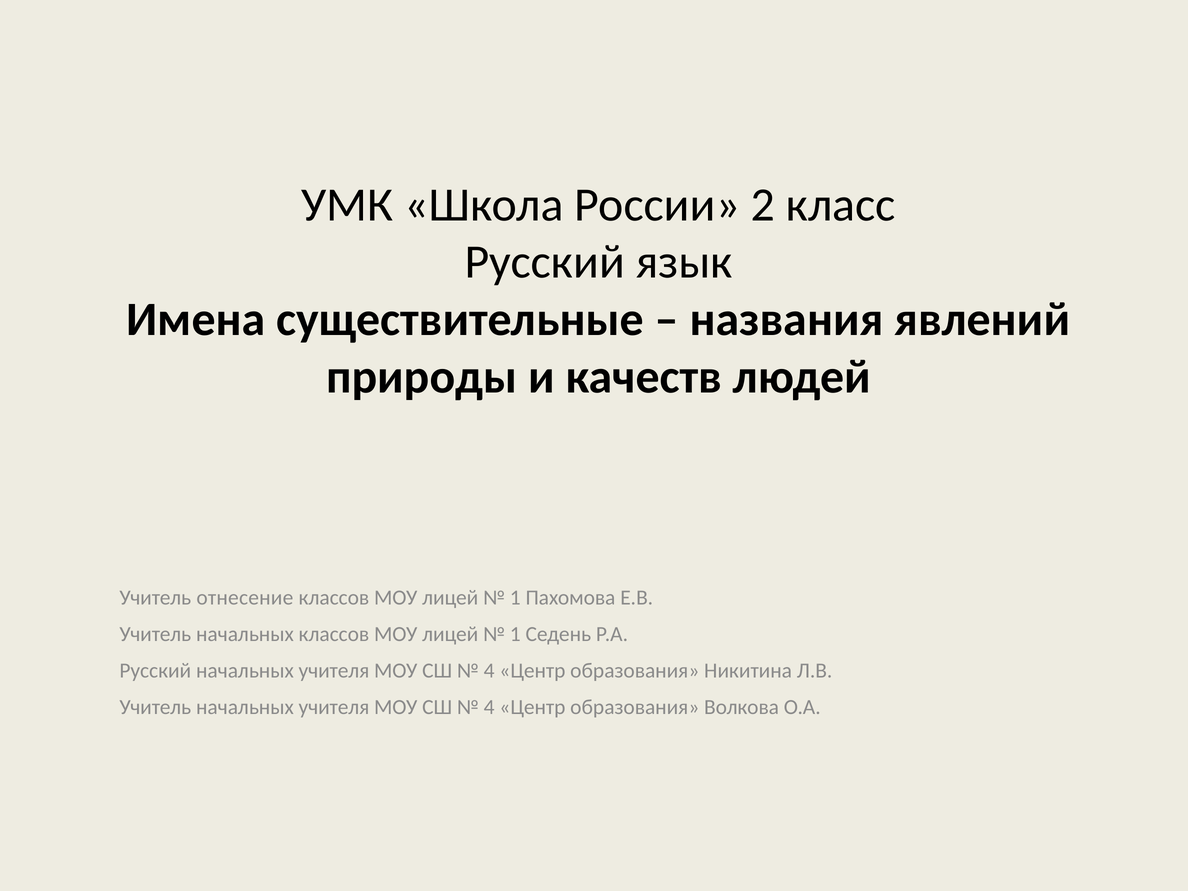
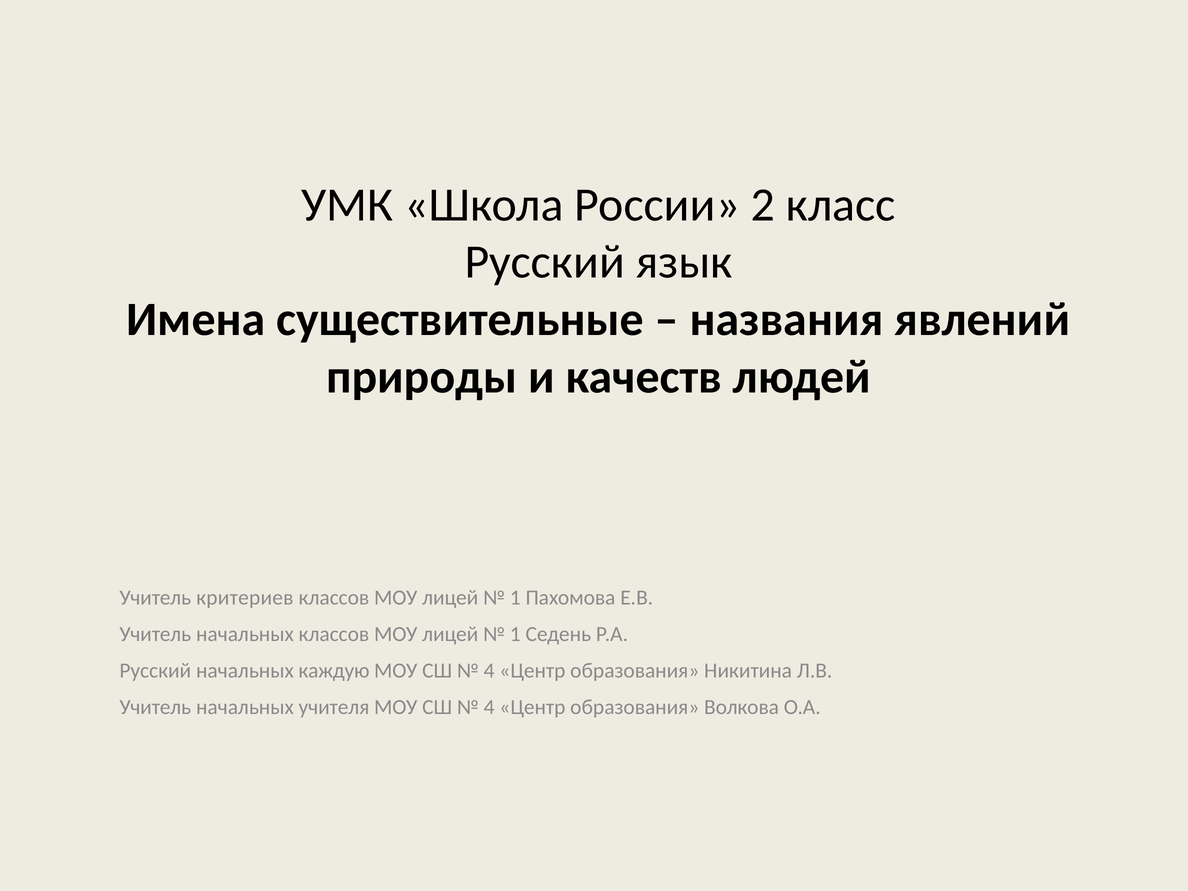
отнесение: отнесение -> критериев
учителя at (334, 671): учителя -> каждую
